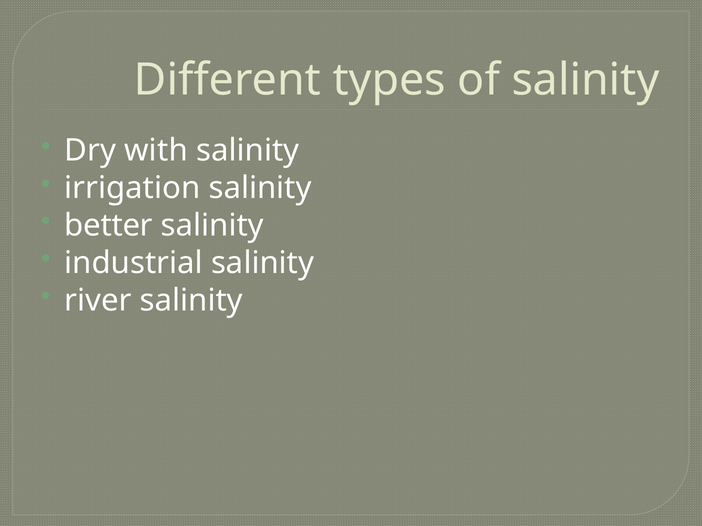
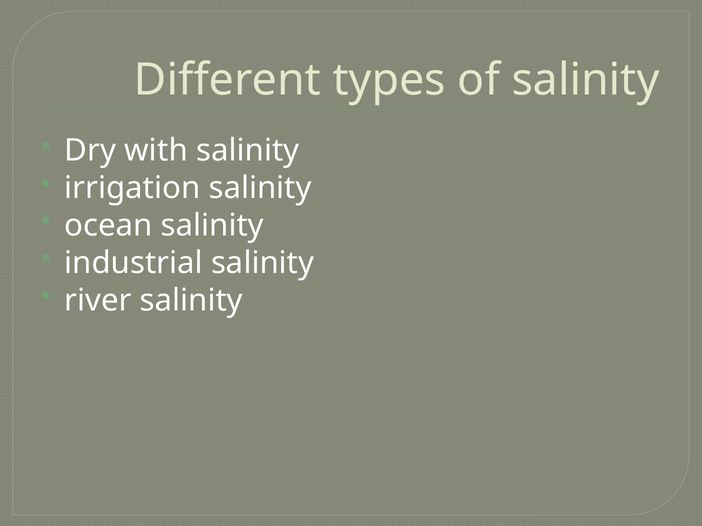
better: better -> ocean
